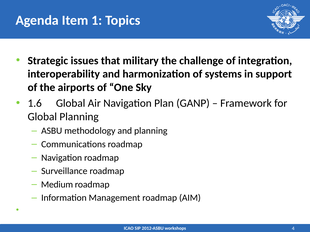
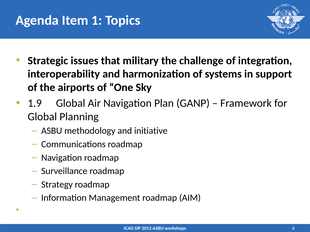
1.6: 1.6 -> 1.9
and planning: planning -> initiative
Medium: Medium -> Strategy
